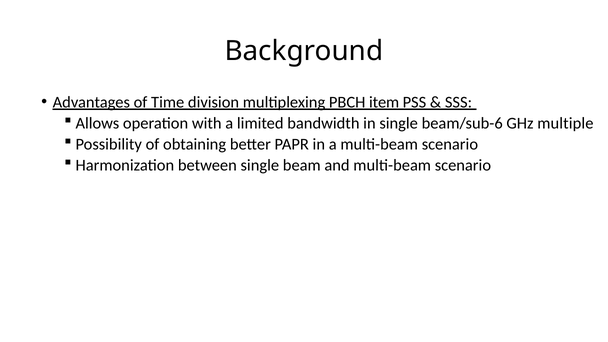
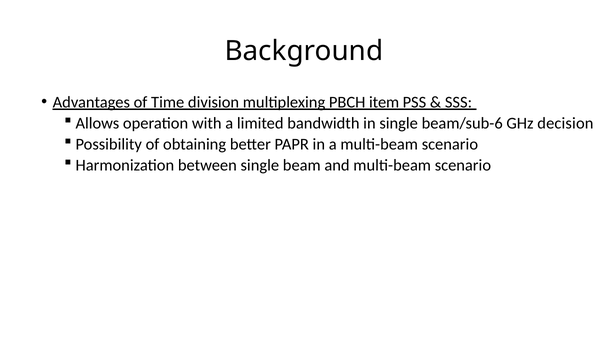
multiple: multiple -> decision
